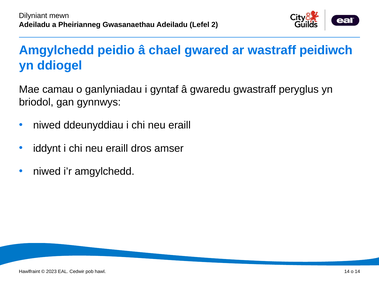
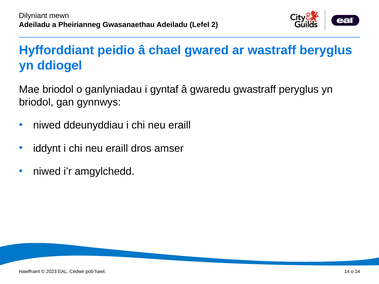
Amgylchedd at (56, 50): Amgylchedd -> Hyfforddiant
peidiwch: peidiwch -> beryglus
Mae camau: camau -> briodol
